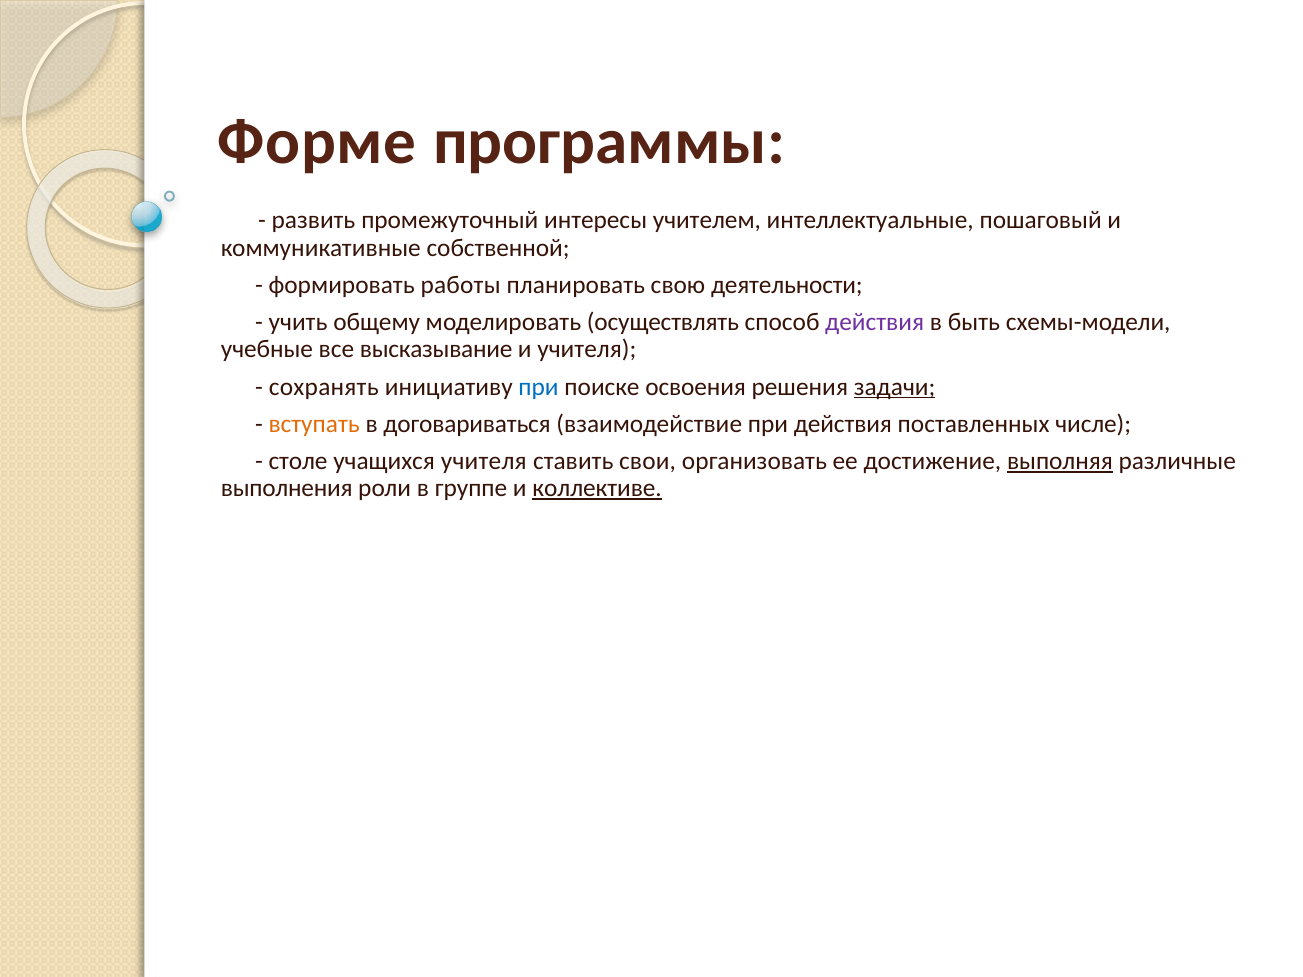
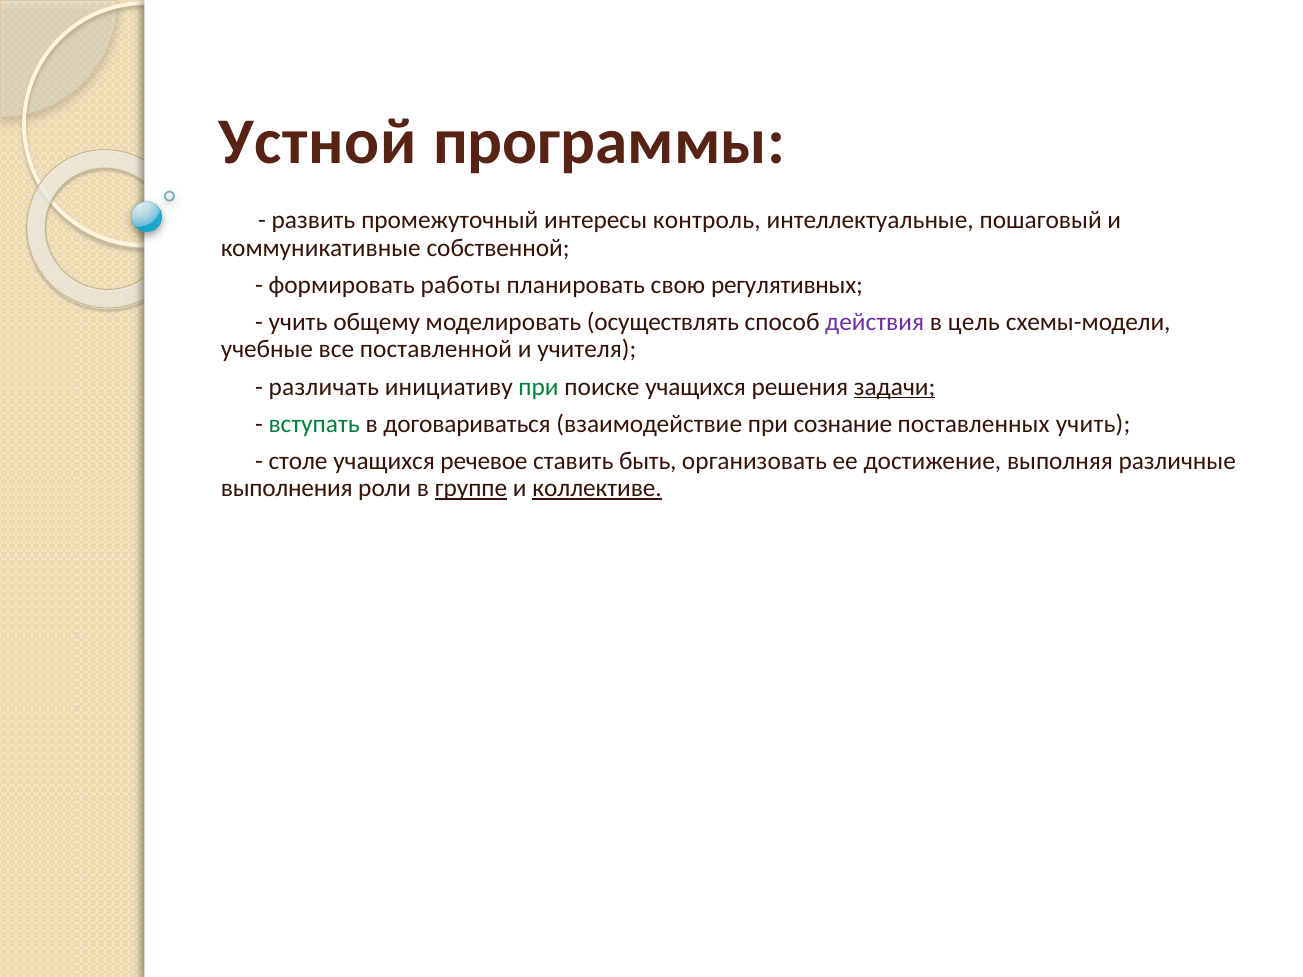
Форме: Форме -> Устной
учителем: учителем -> контроль
деятельности: деятельности -> регулятивных
быть: быть -> цель
высказывание: высказывание -> поставленной
сохранять: сохранять -> различать
при at (538, 387) colour: blue -> green
поиске освоения: освоения -> учащихся
вступать colour: orange -> green
при действия: действия -> сознание
поставленных числе: числе -> учить
учащихся учителя: учителя -> речевое
свои: свои -> быть
выполняя underline: present -> none
группе underline: none -> present
